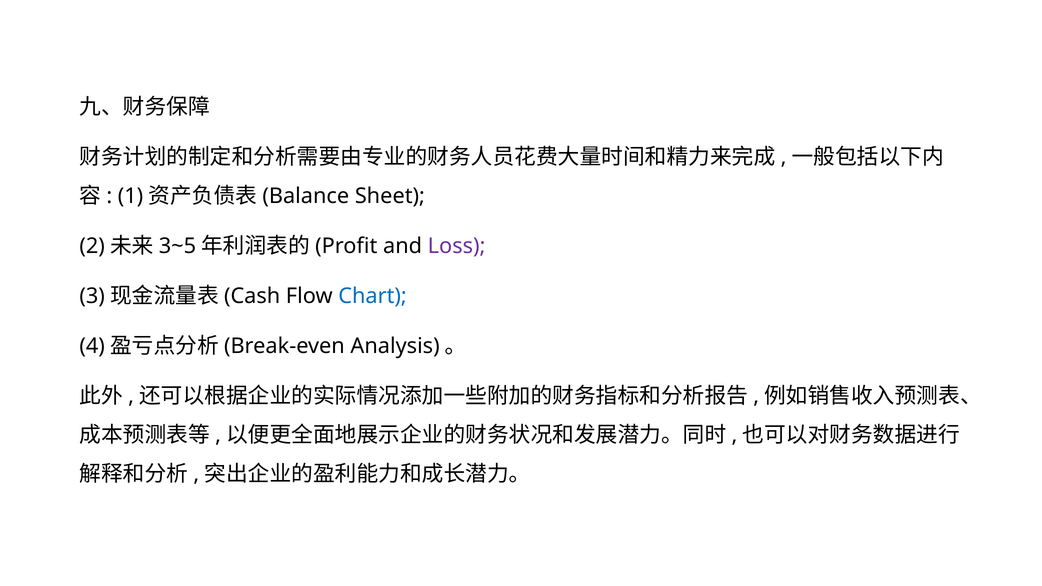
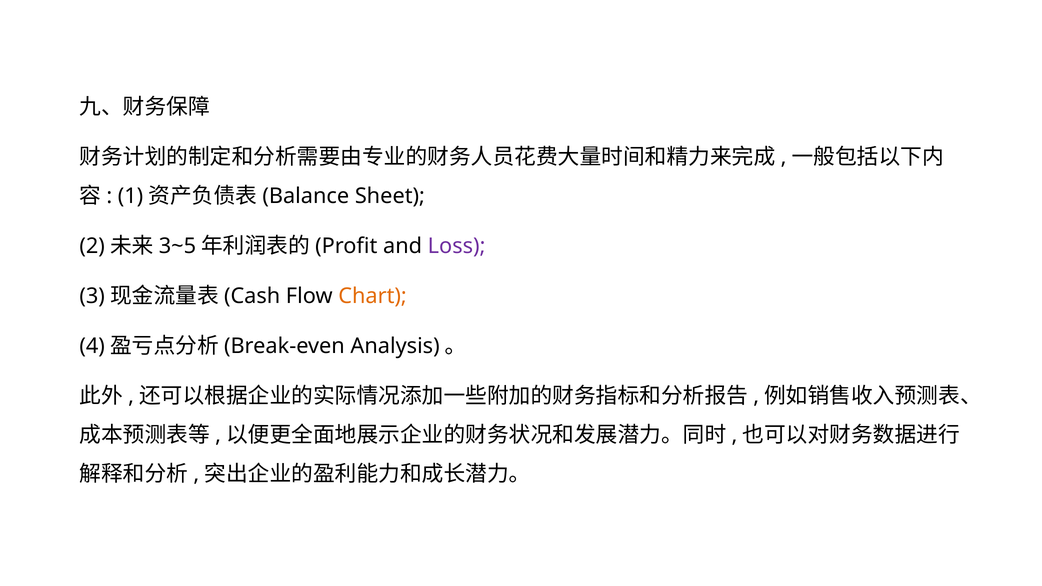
Chart colour: blue -> orange
